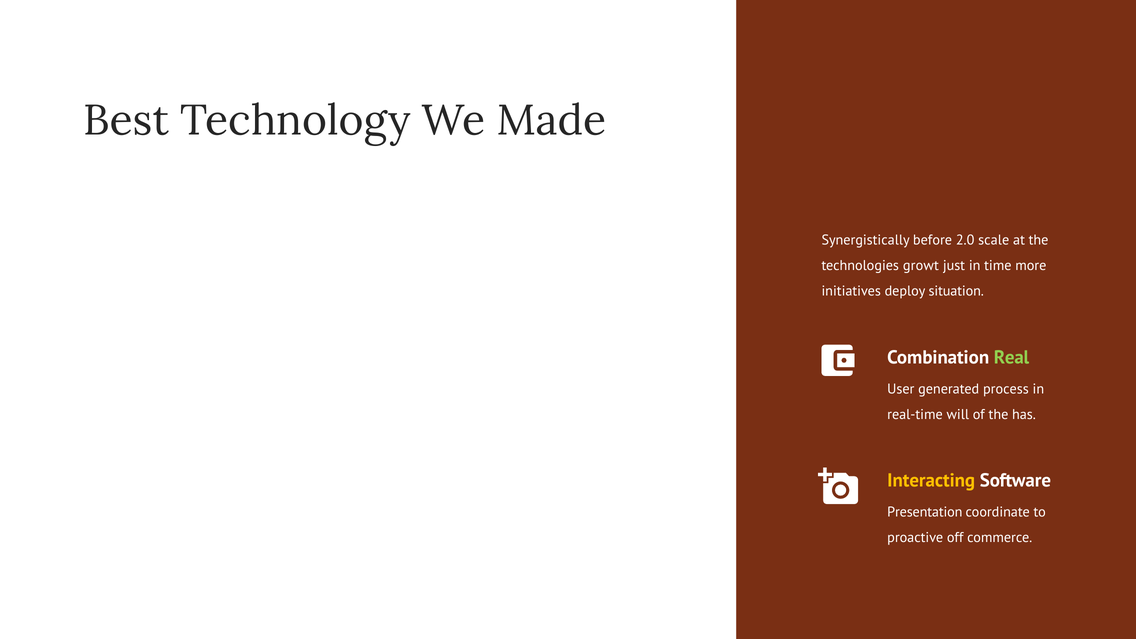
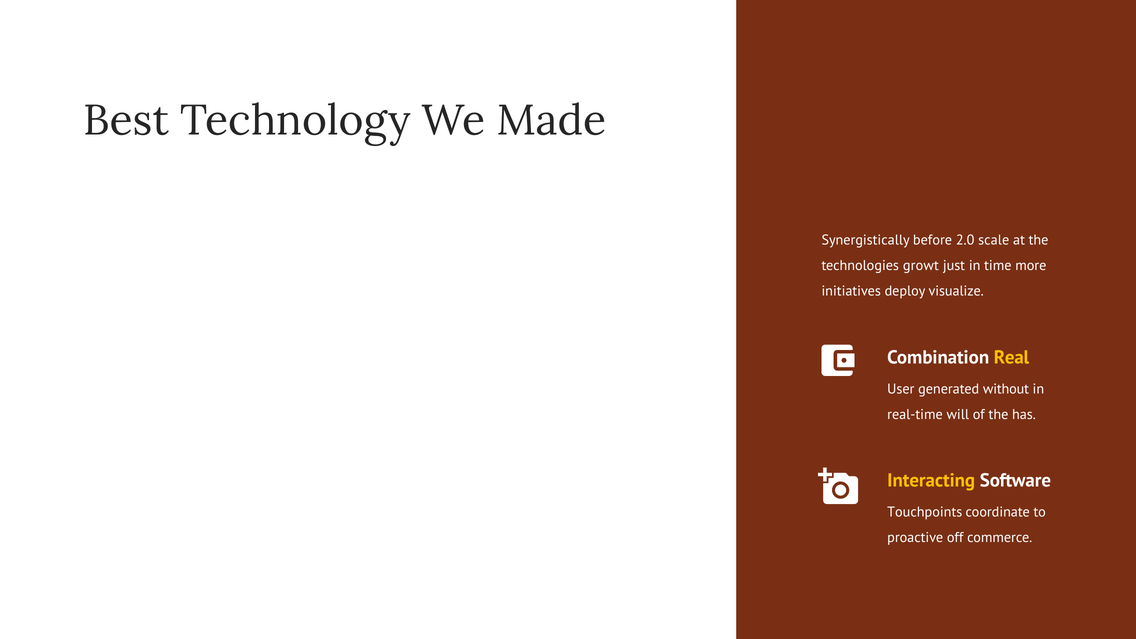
situation: situation -> visualize
Real colour: light green -> yellow
process: process -> without
Presentation: Presentation -> Touchpoints
